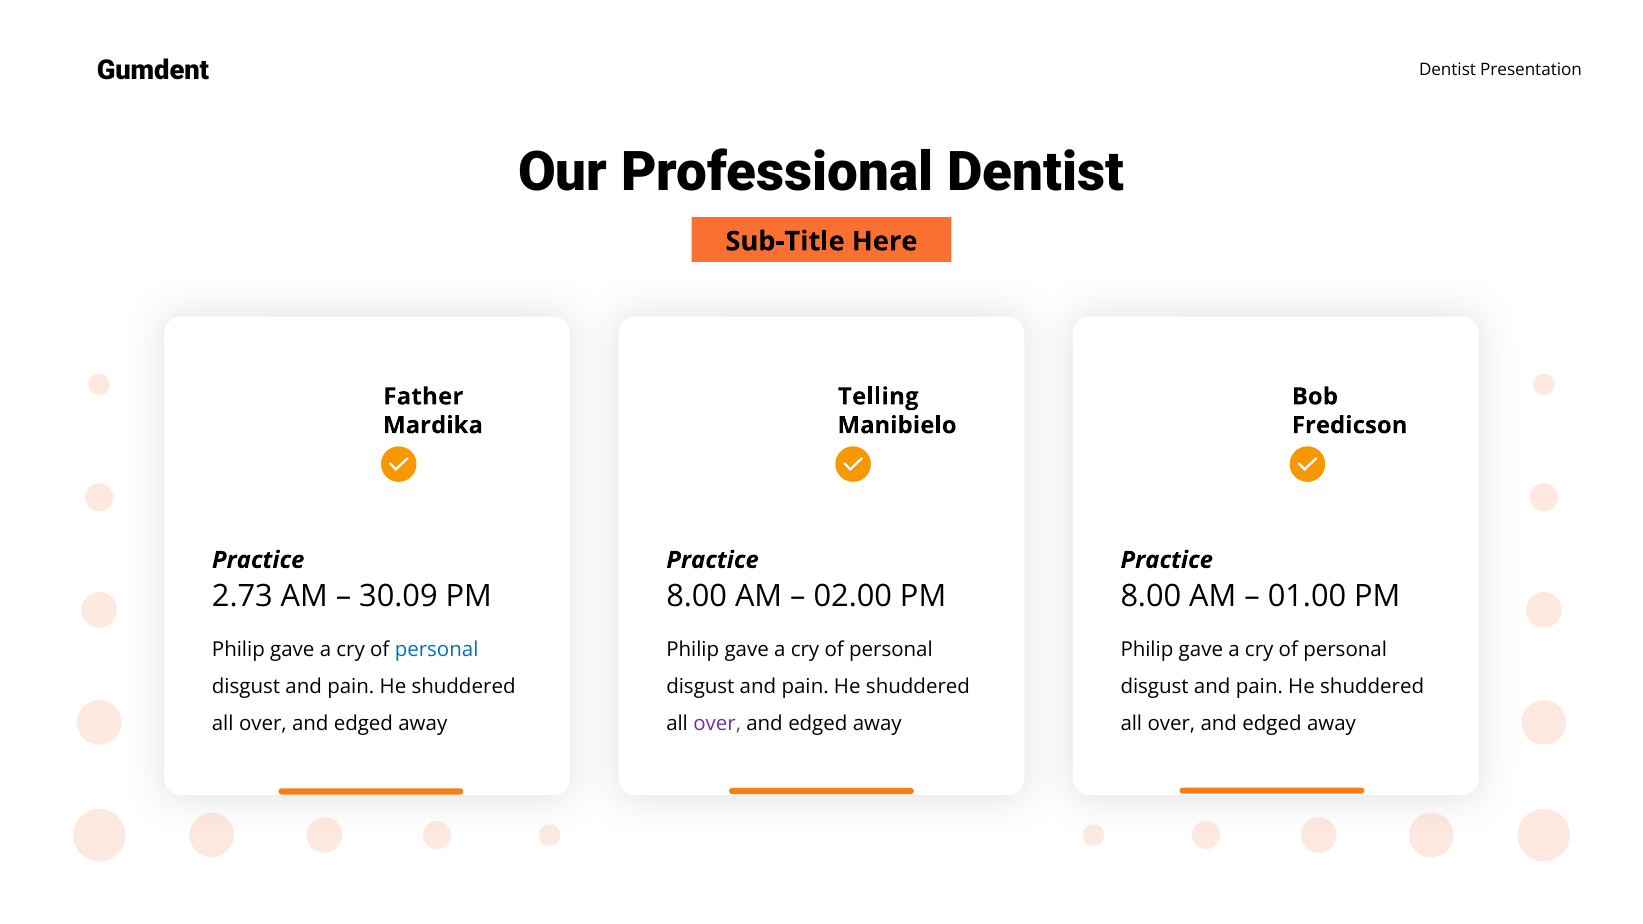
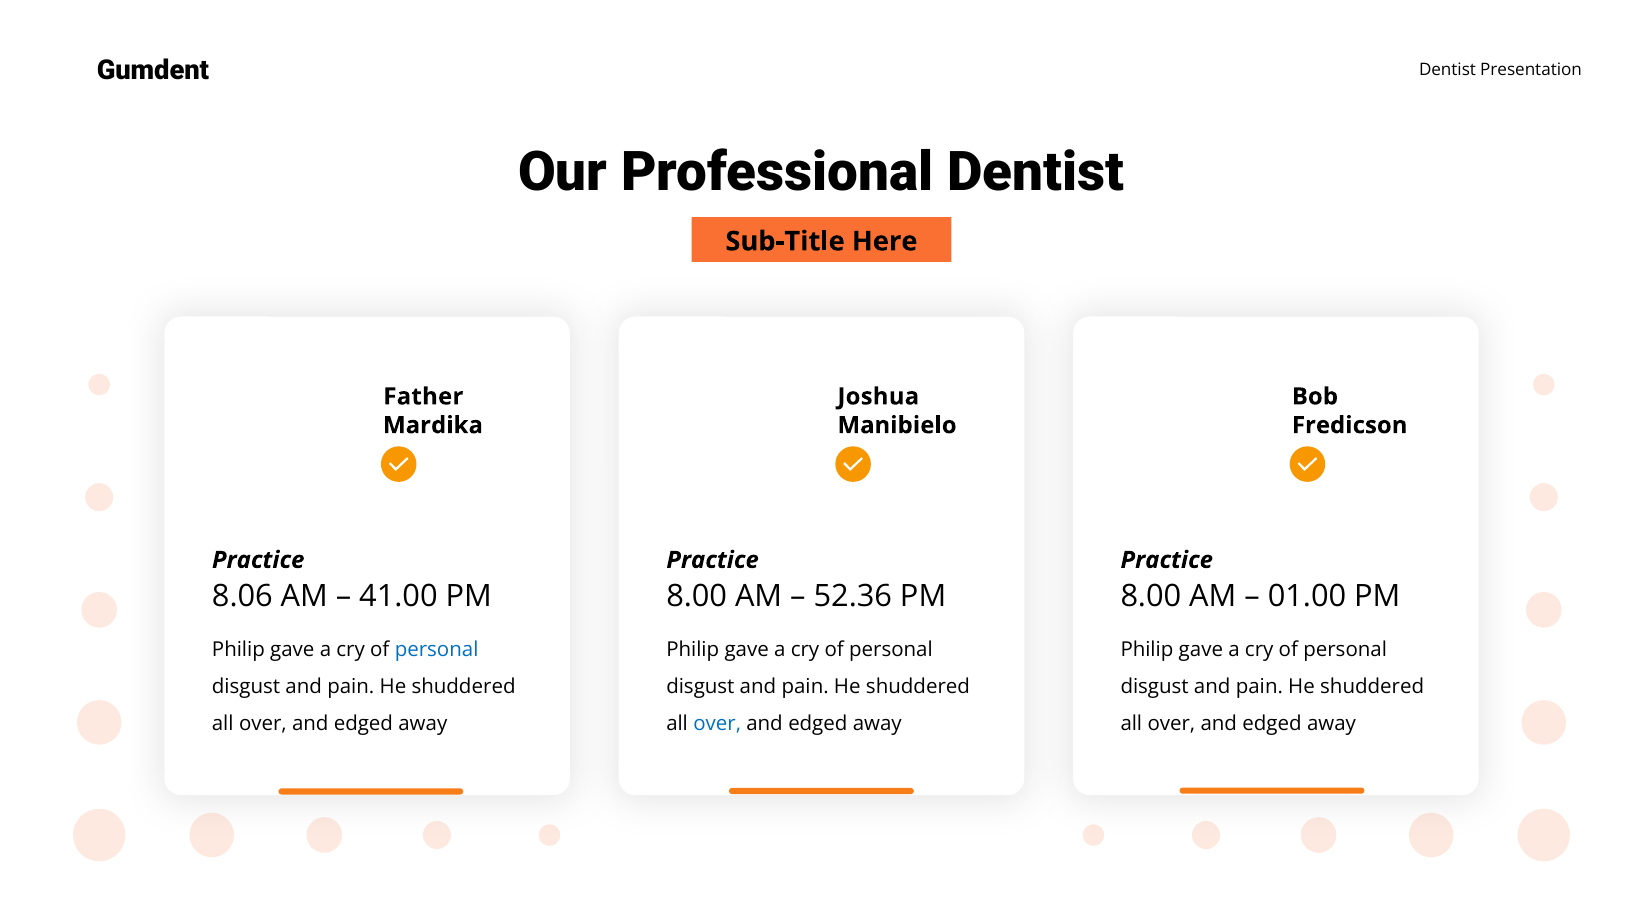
Telling: Telling -> Joshua
2.73: 2.73 -> 8.06
30.09: 30.09 -> 41.00
02.00: 02.00 -> 52.36
over at (717, 724) colour: purple -> blue
